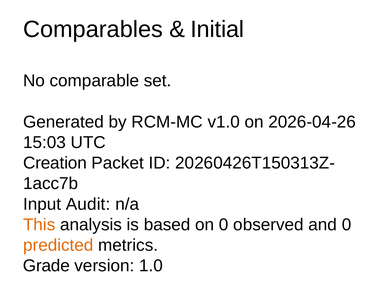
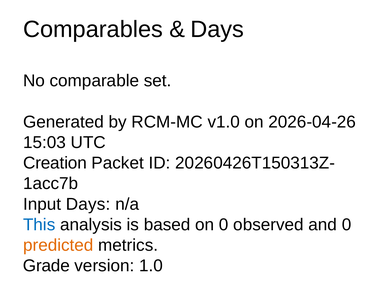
Initial at (217, 29): Initial -> Days
Input Audit: Audit -> Days
This colour: orange -> blue
